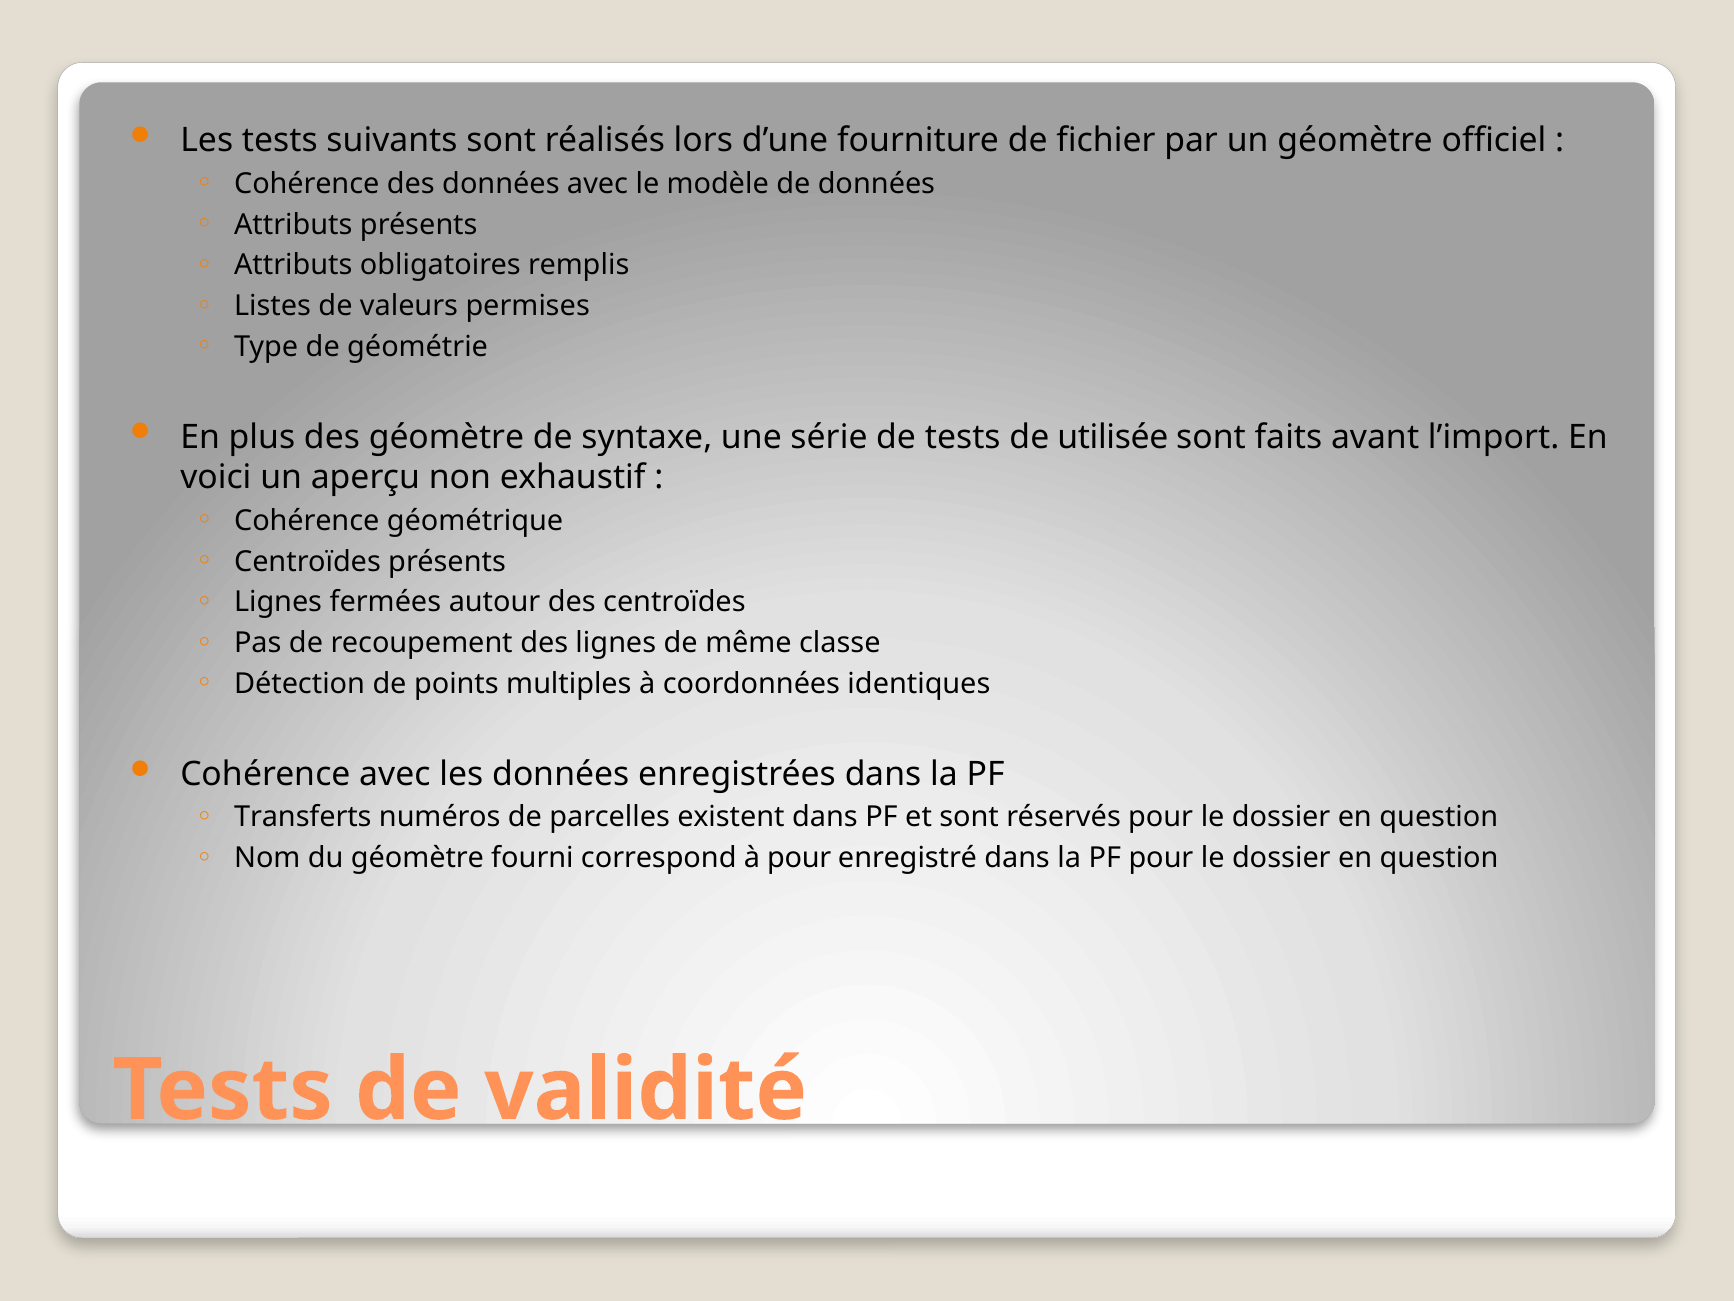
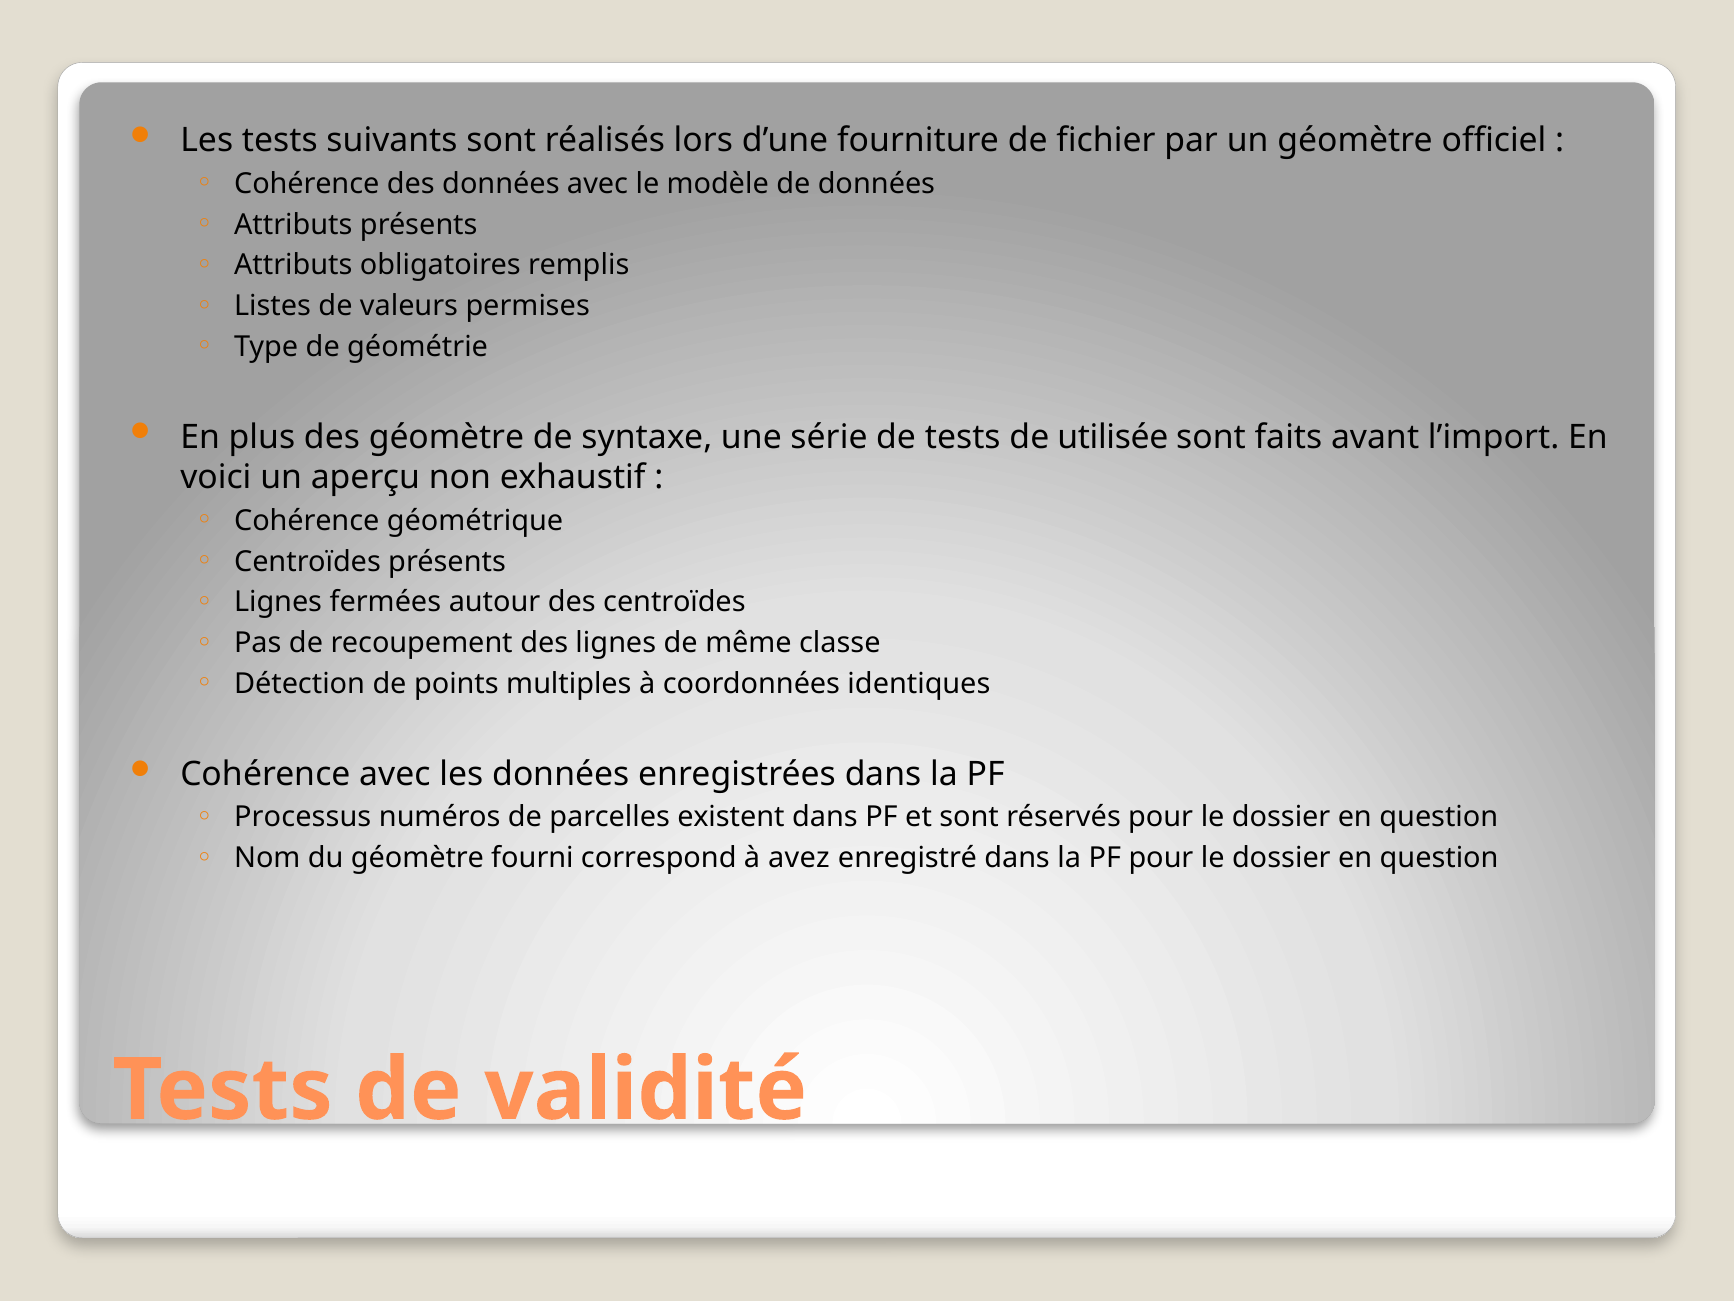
Transferts: Transferts -> Processus
à pour: pour -> avez
